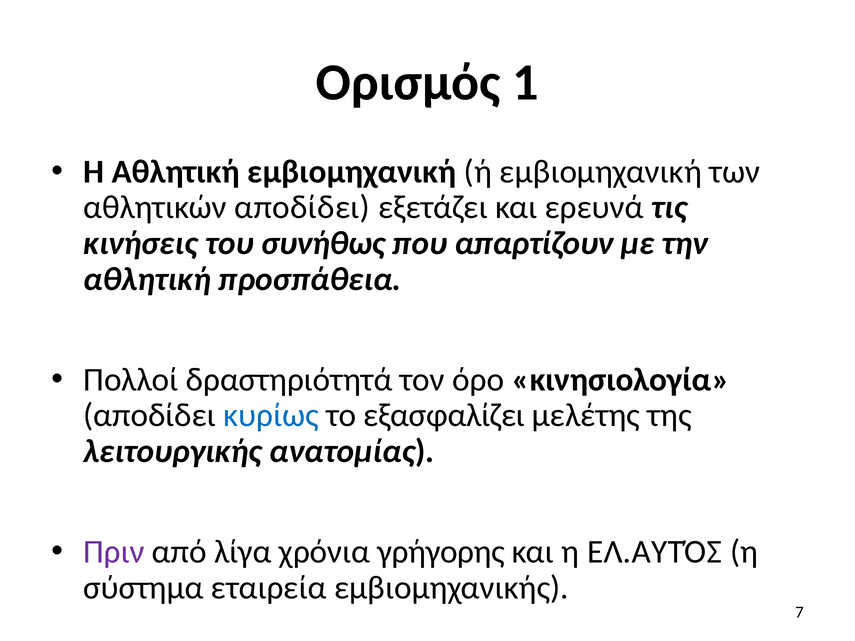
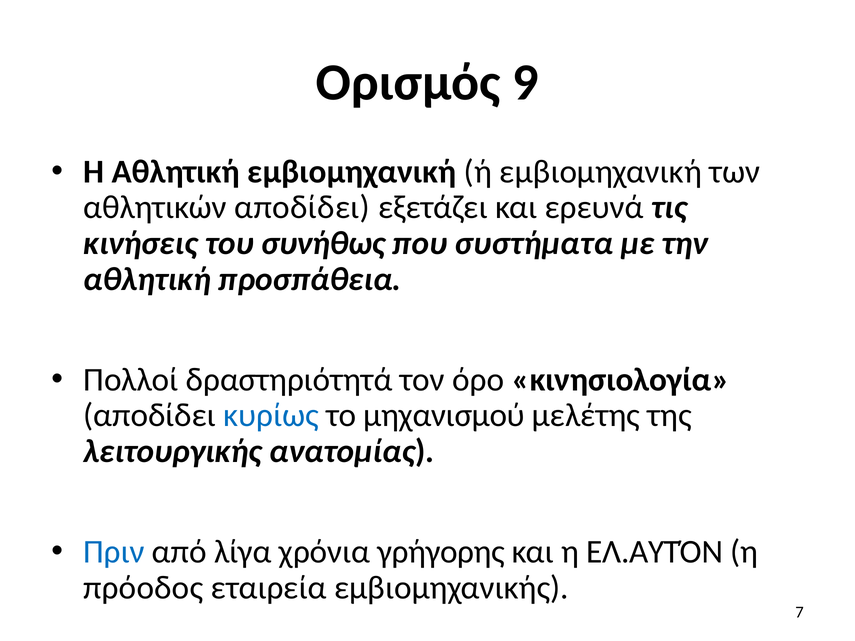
1: 1 -> 9
απαρτίζουν: απαρτίζουν -> συστήματα
εξασφαλίζει: εξασφαλίζει -> μηχανισμού
Πριν colour: purple -> blue
ΕΛ.ΑΥΤΌΣ: ΕΛ.ΑΥΤΌΣ -> ΕΛ.ΑΥΤΌΝ
σύστημα: σύστημα -> πρόοδος
